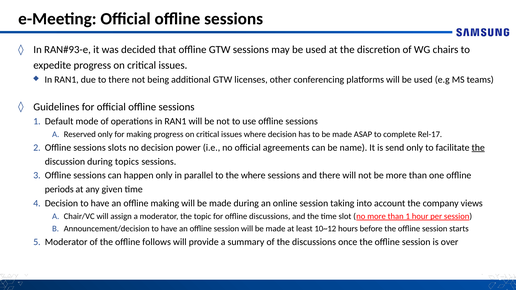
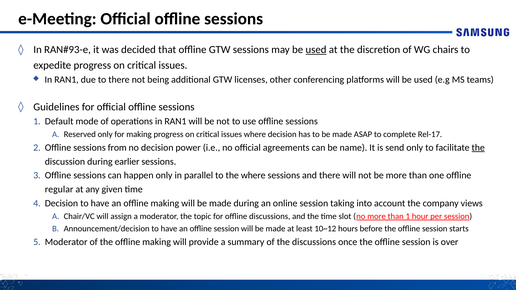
used at (316, 50) underline: none -> present
slots: slots -> from
topics: topics -> earlier
periods: periods -> regular
the offline follows: follows -> making
